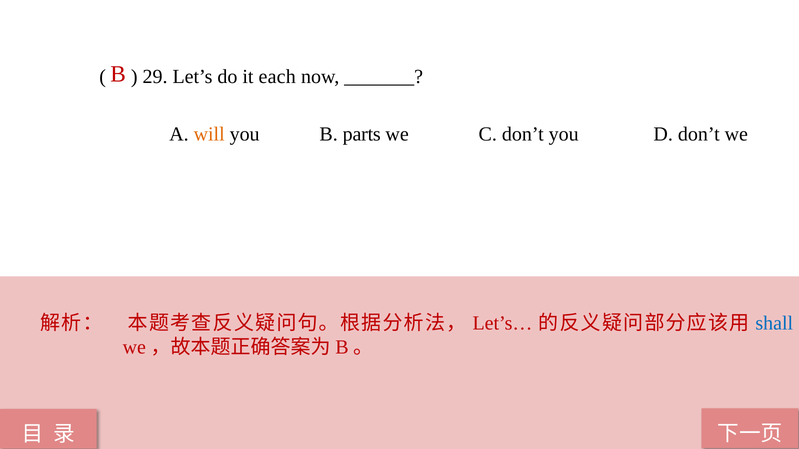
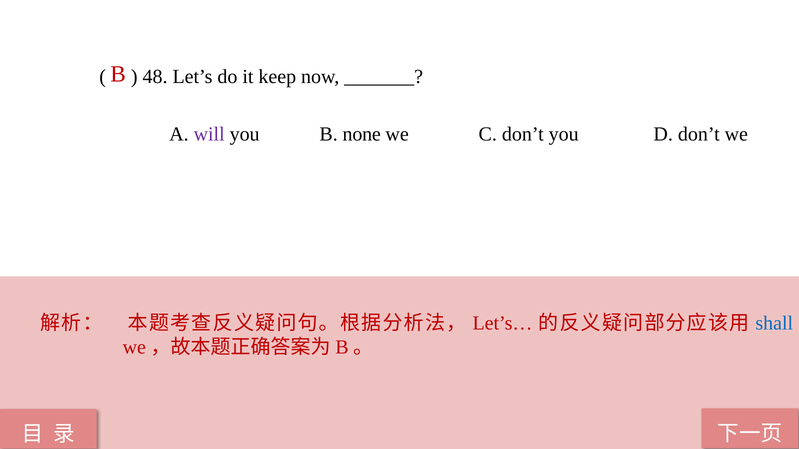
29: 29 -> 48
each: each -> keep
will colour: orange -> purple
parts: parts -> none
